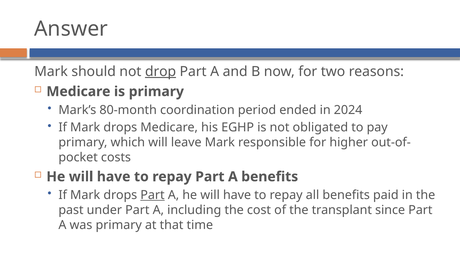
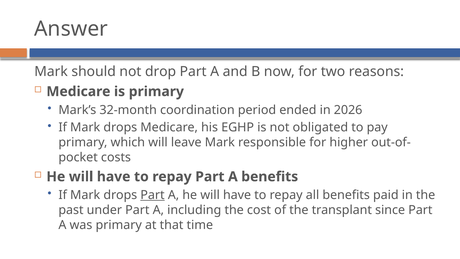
drop underline: present -> none
80-month: 80-month -> 32-month
2024: 2024 -> 2026
